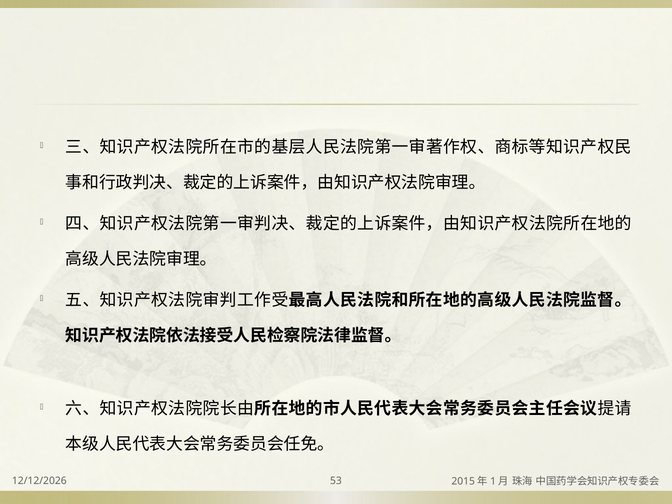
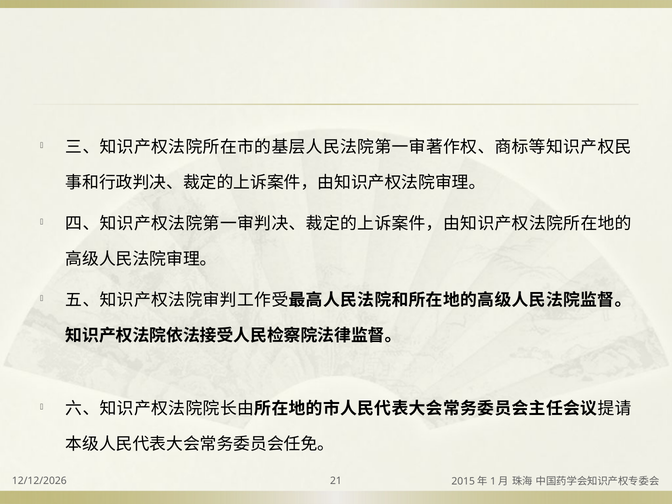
53: 53 -> 21
